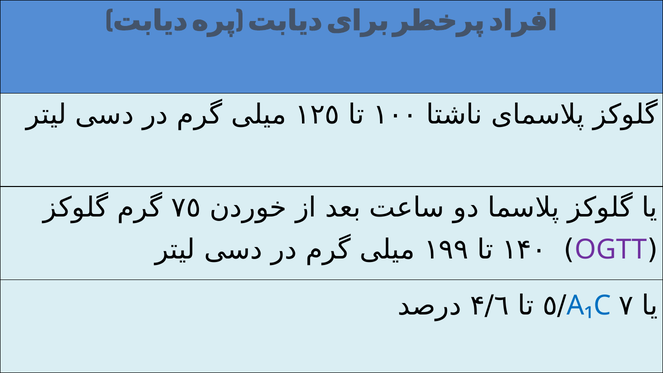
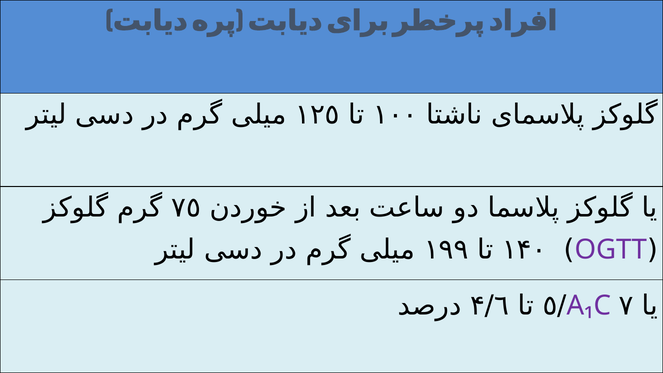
A₁C colour: blue -> purple
